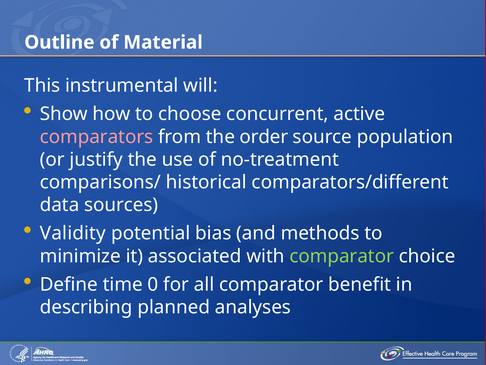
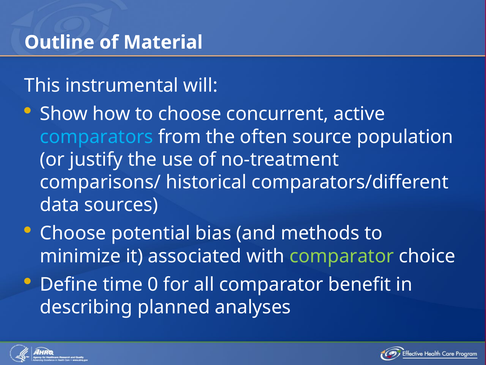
comparators colour: pink -> light blue
order: order -> often
Validity at (73, 233): Validity -> Choose
